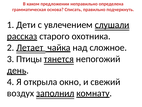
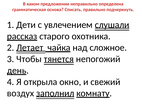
Птицы: Птицы -> Чтобы
